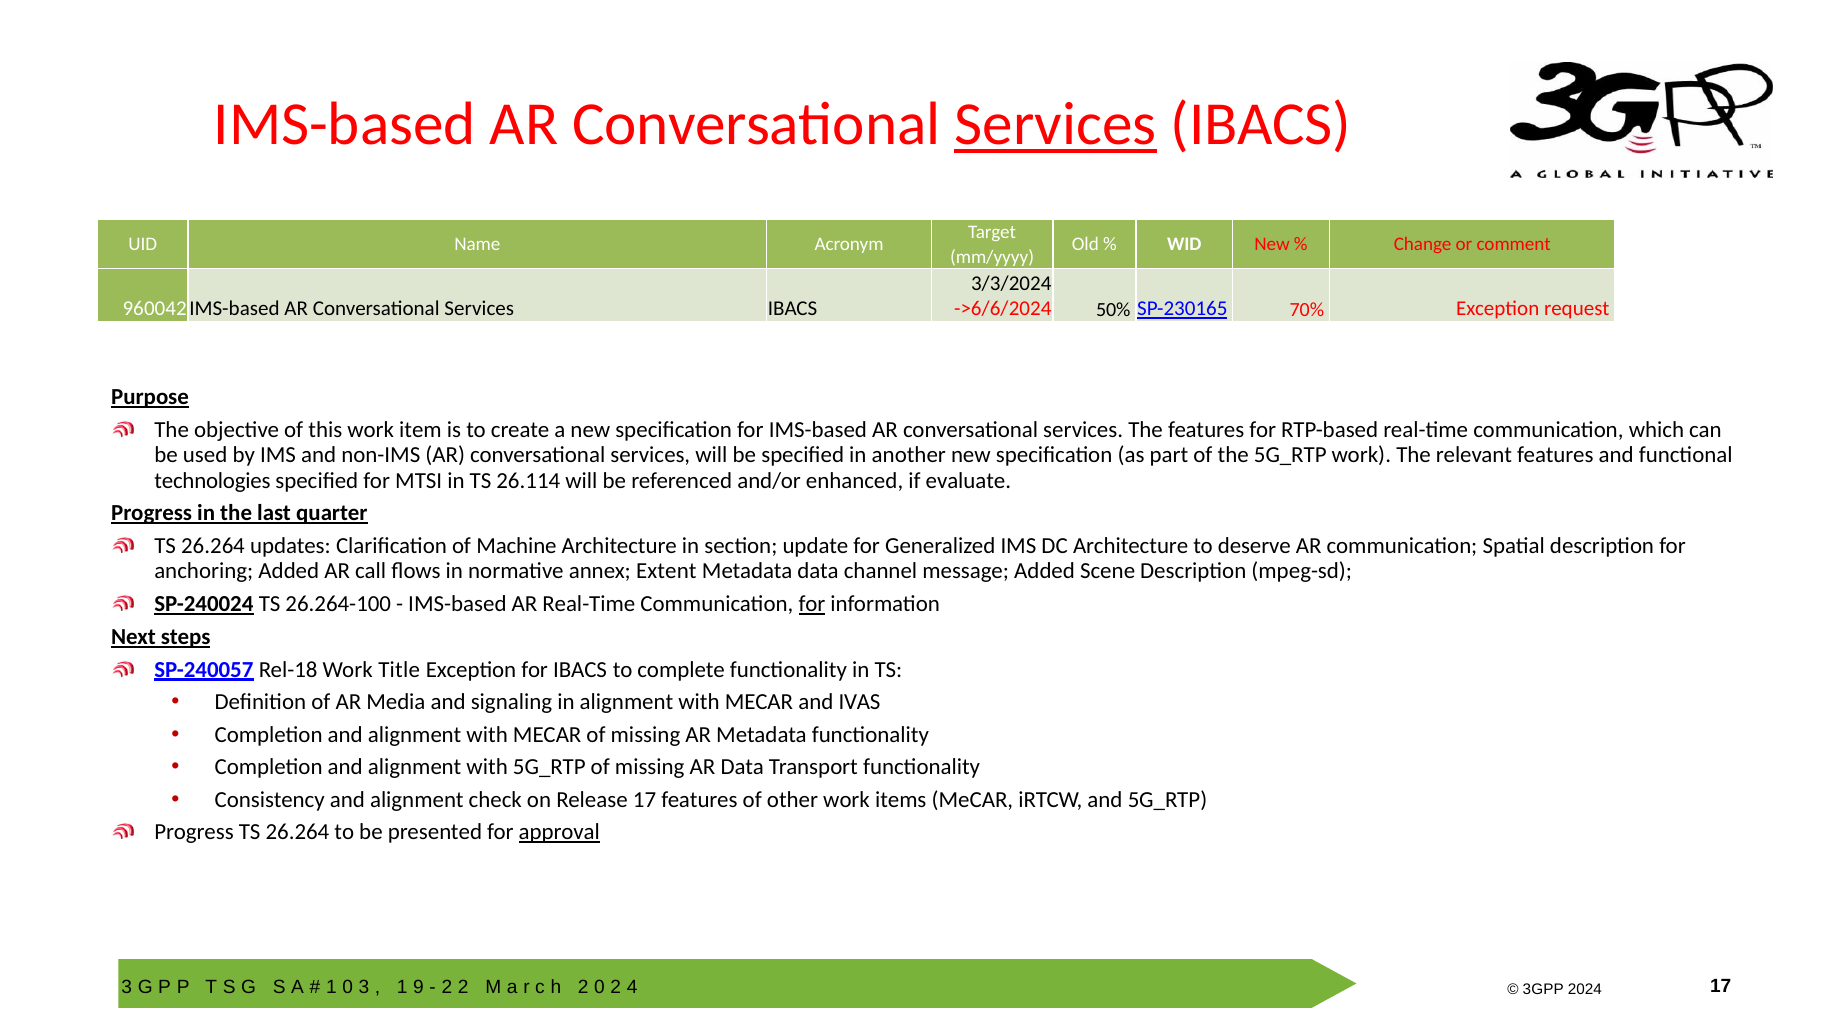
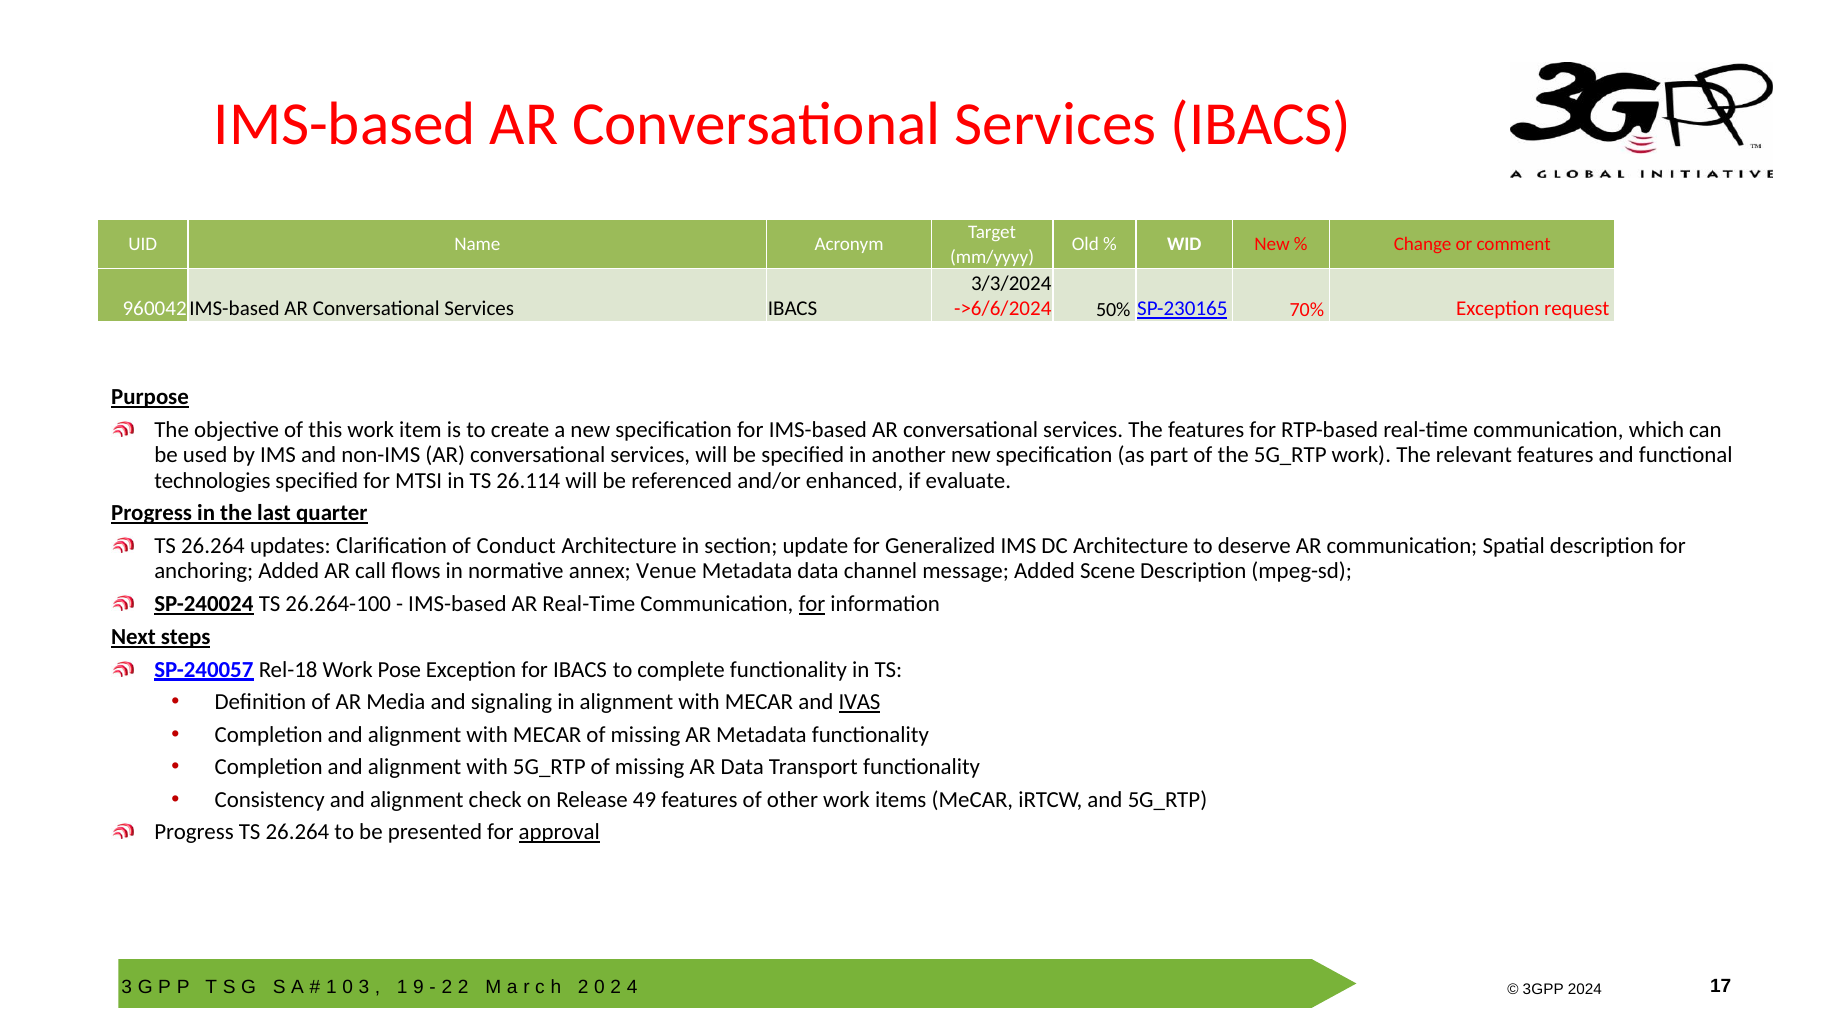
Services at (1056, 125) underline: present -> none
Machine: Machine -> Conduct
Extent: Extent -> Venue
Title: Title -> Pose
IVAS underline: none -> present
Release 17: 17 -> 49
